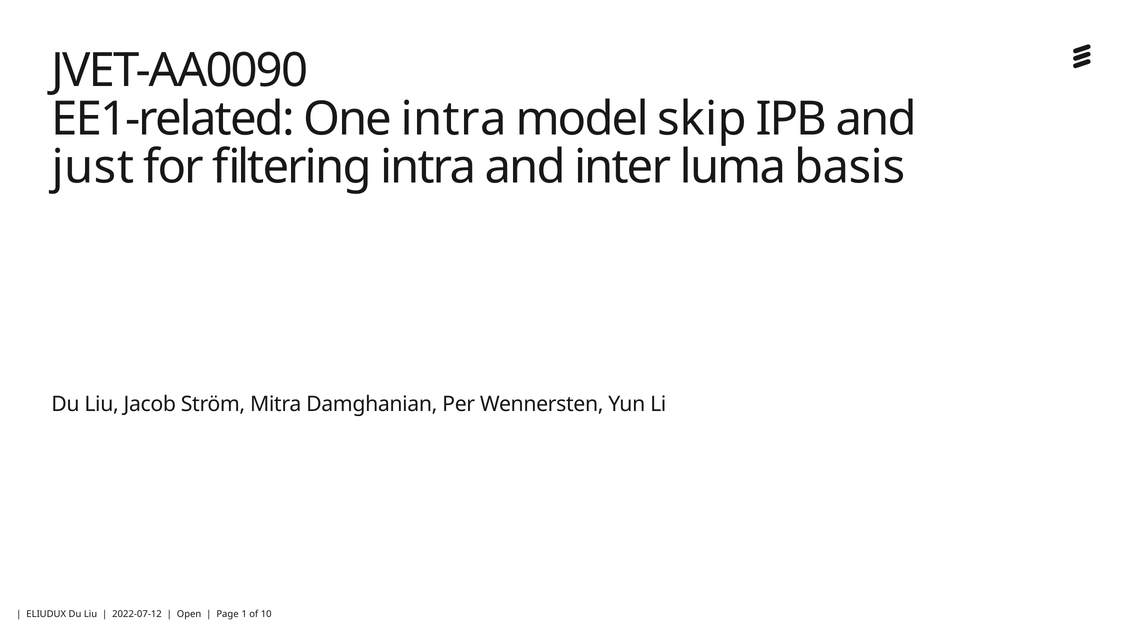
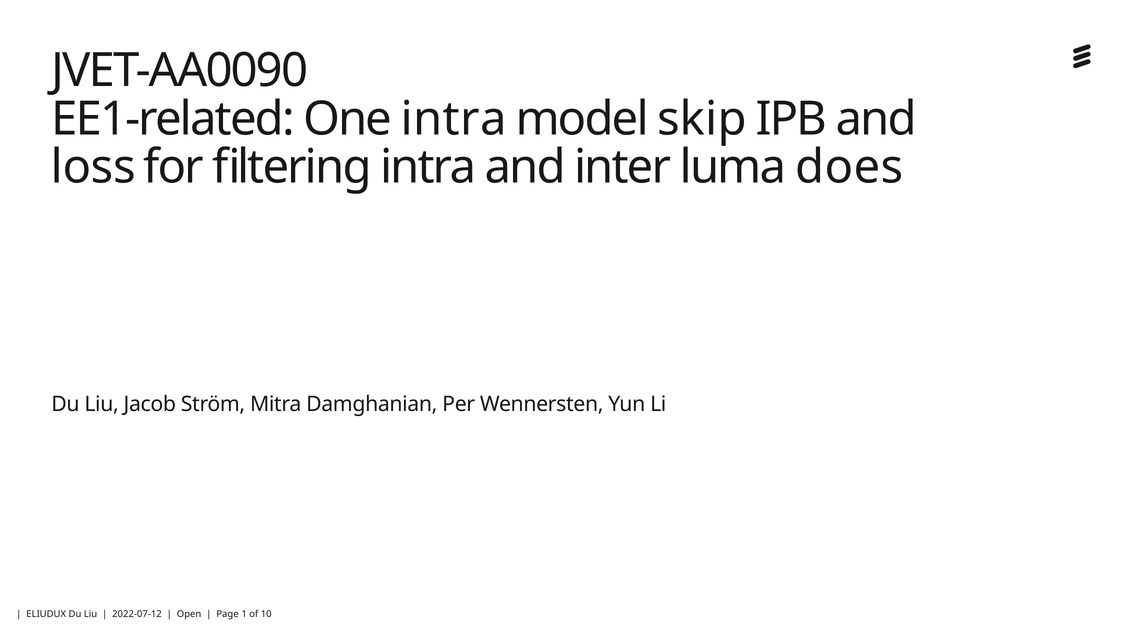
just: just -> loss
basis: basis -> does
